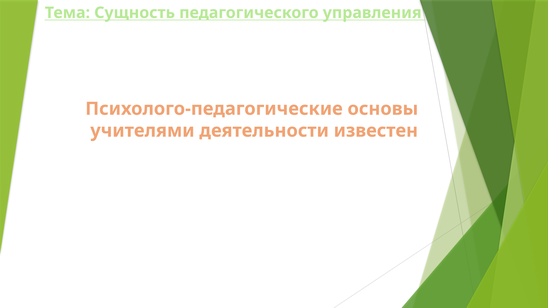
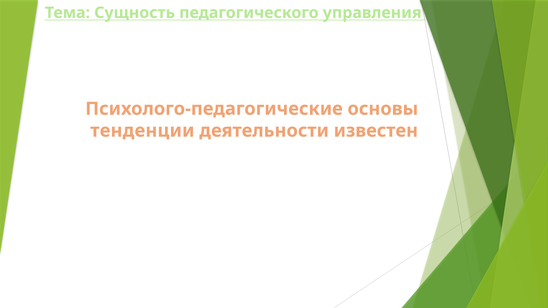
учителями: учителями -> тенденции
